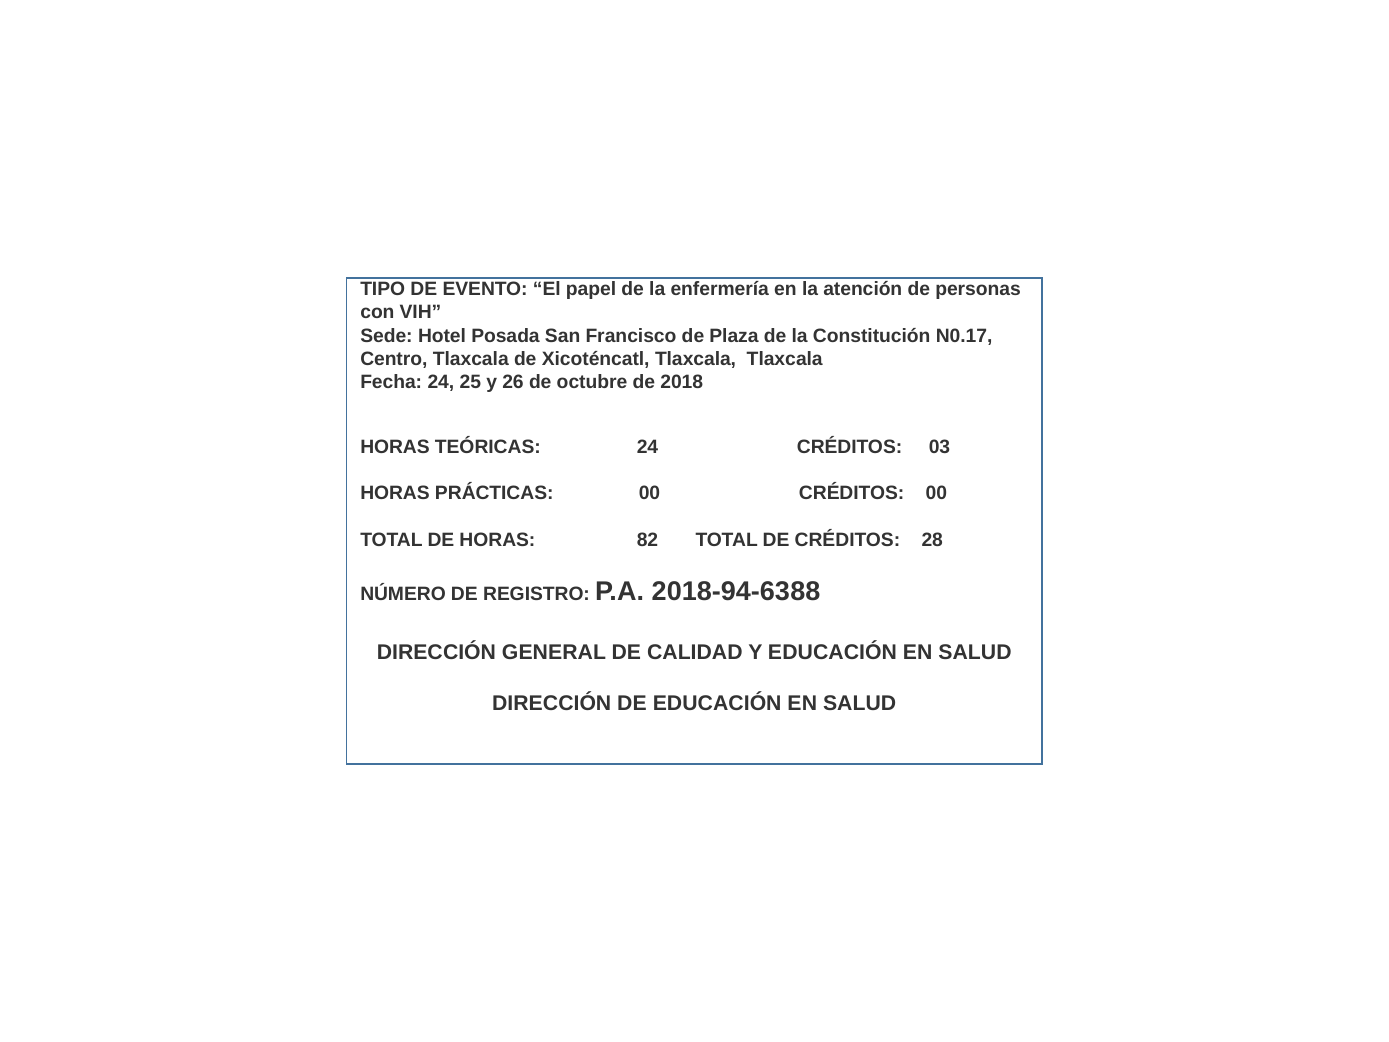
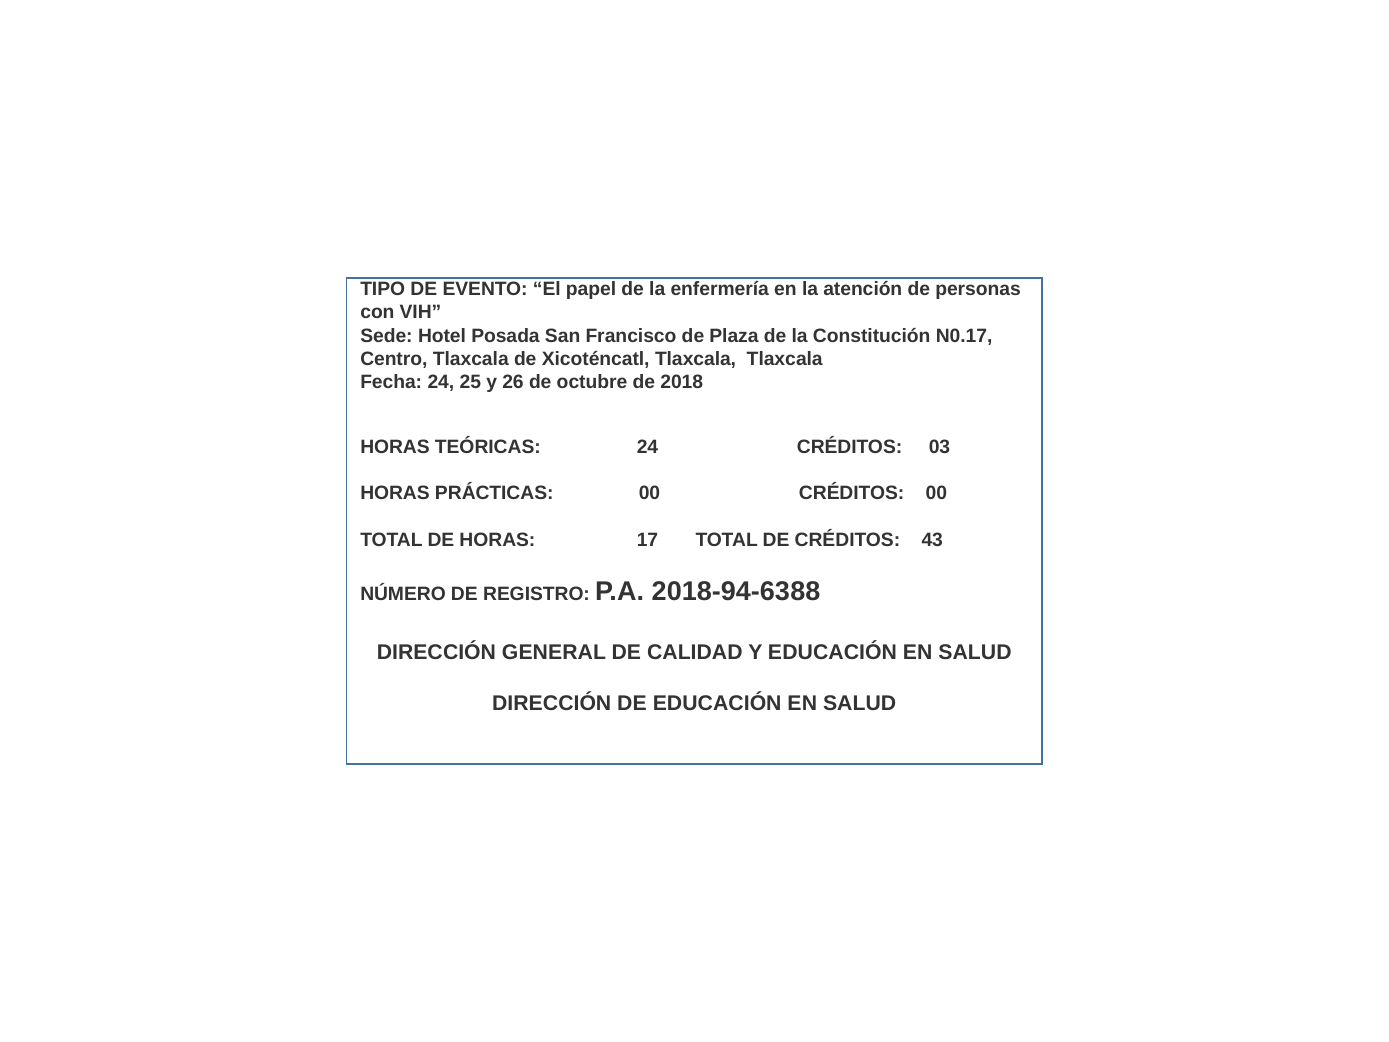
82: 82 -> 17
28: 28 -> 43
